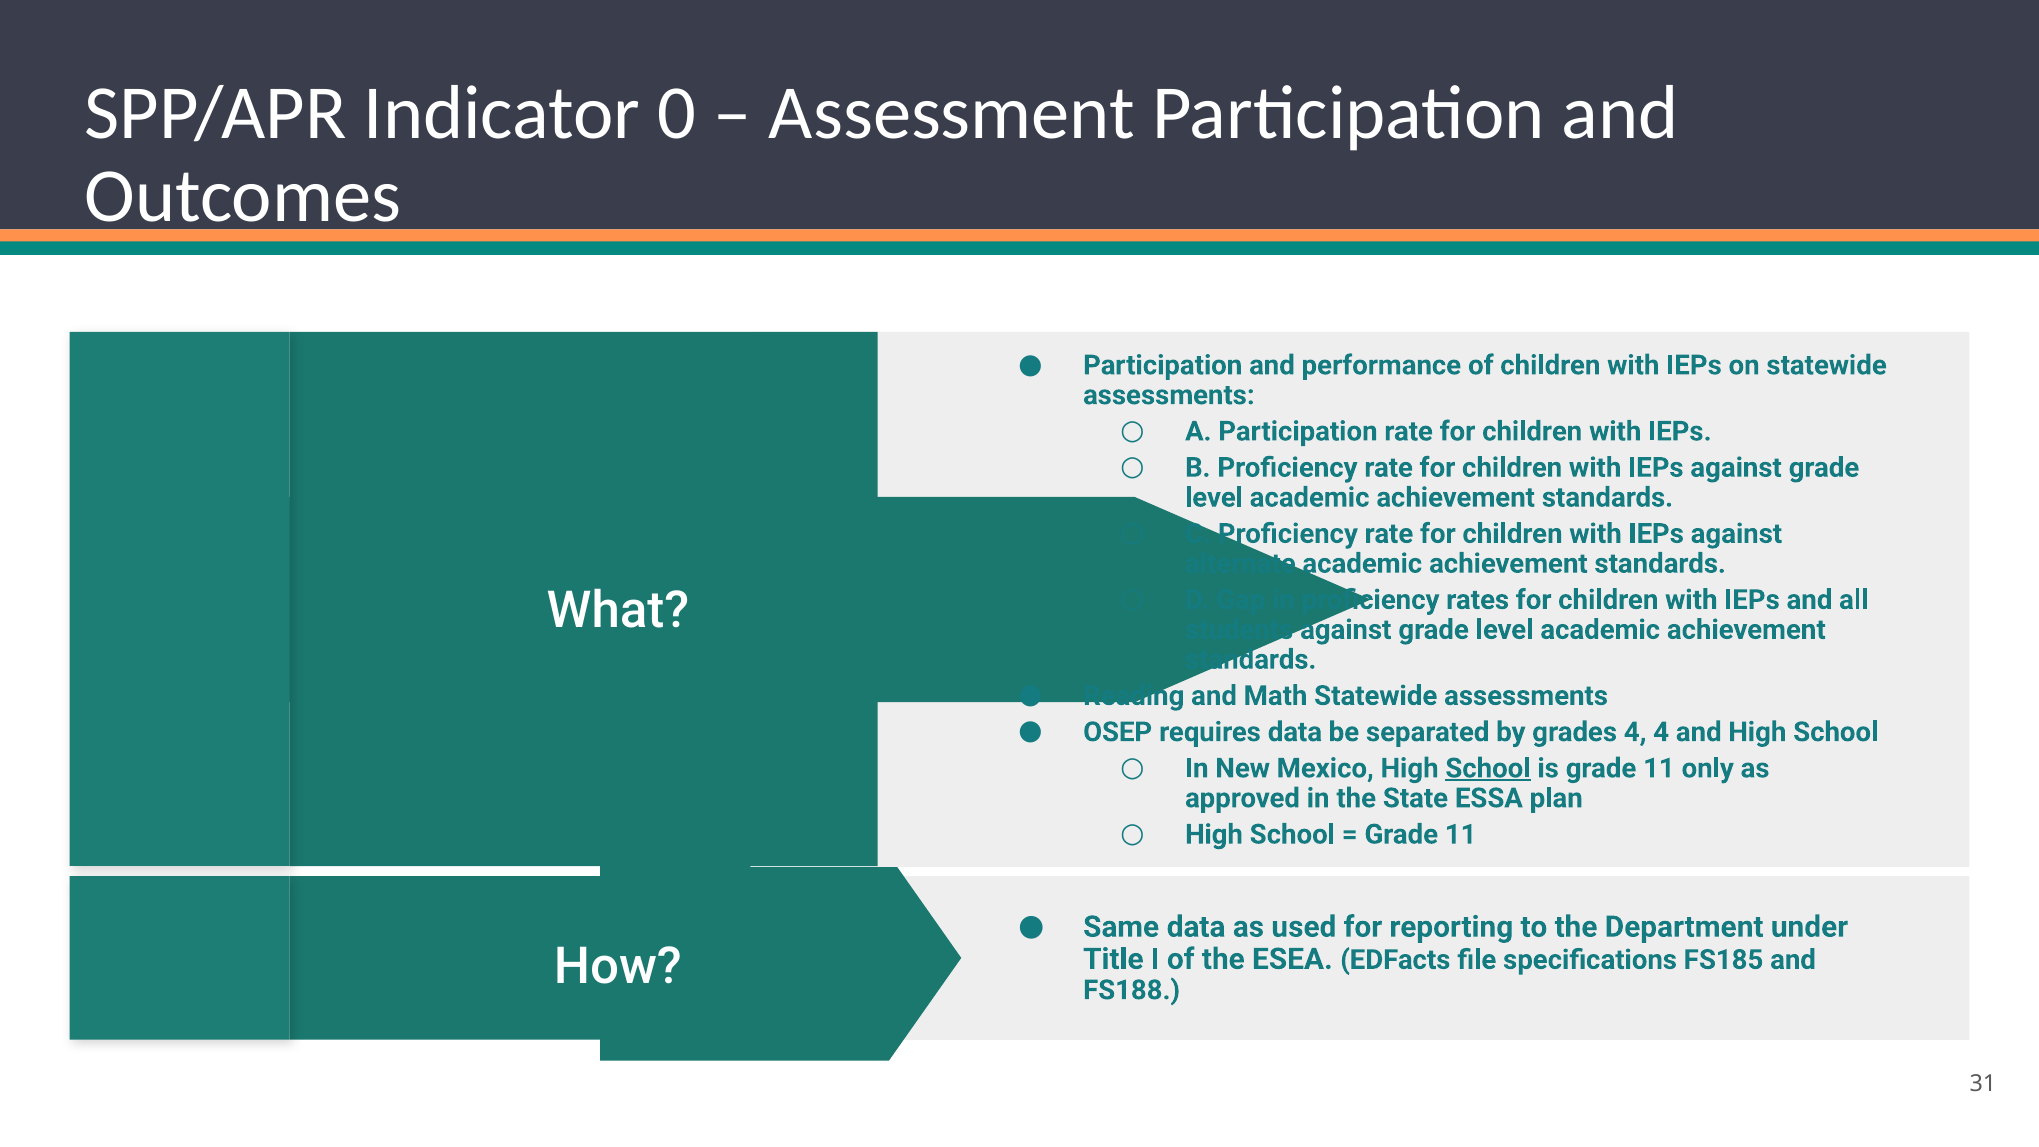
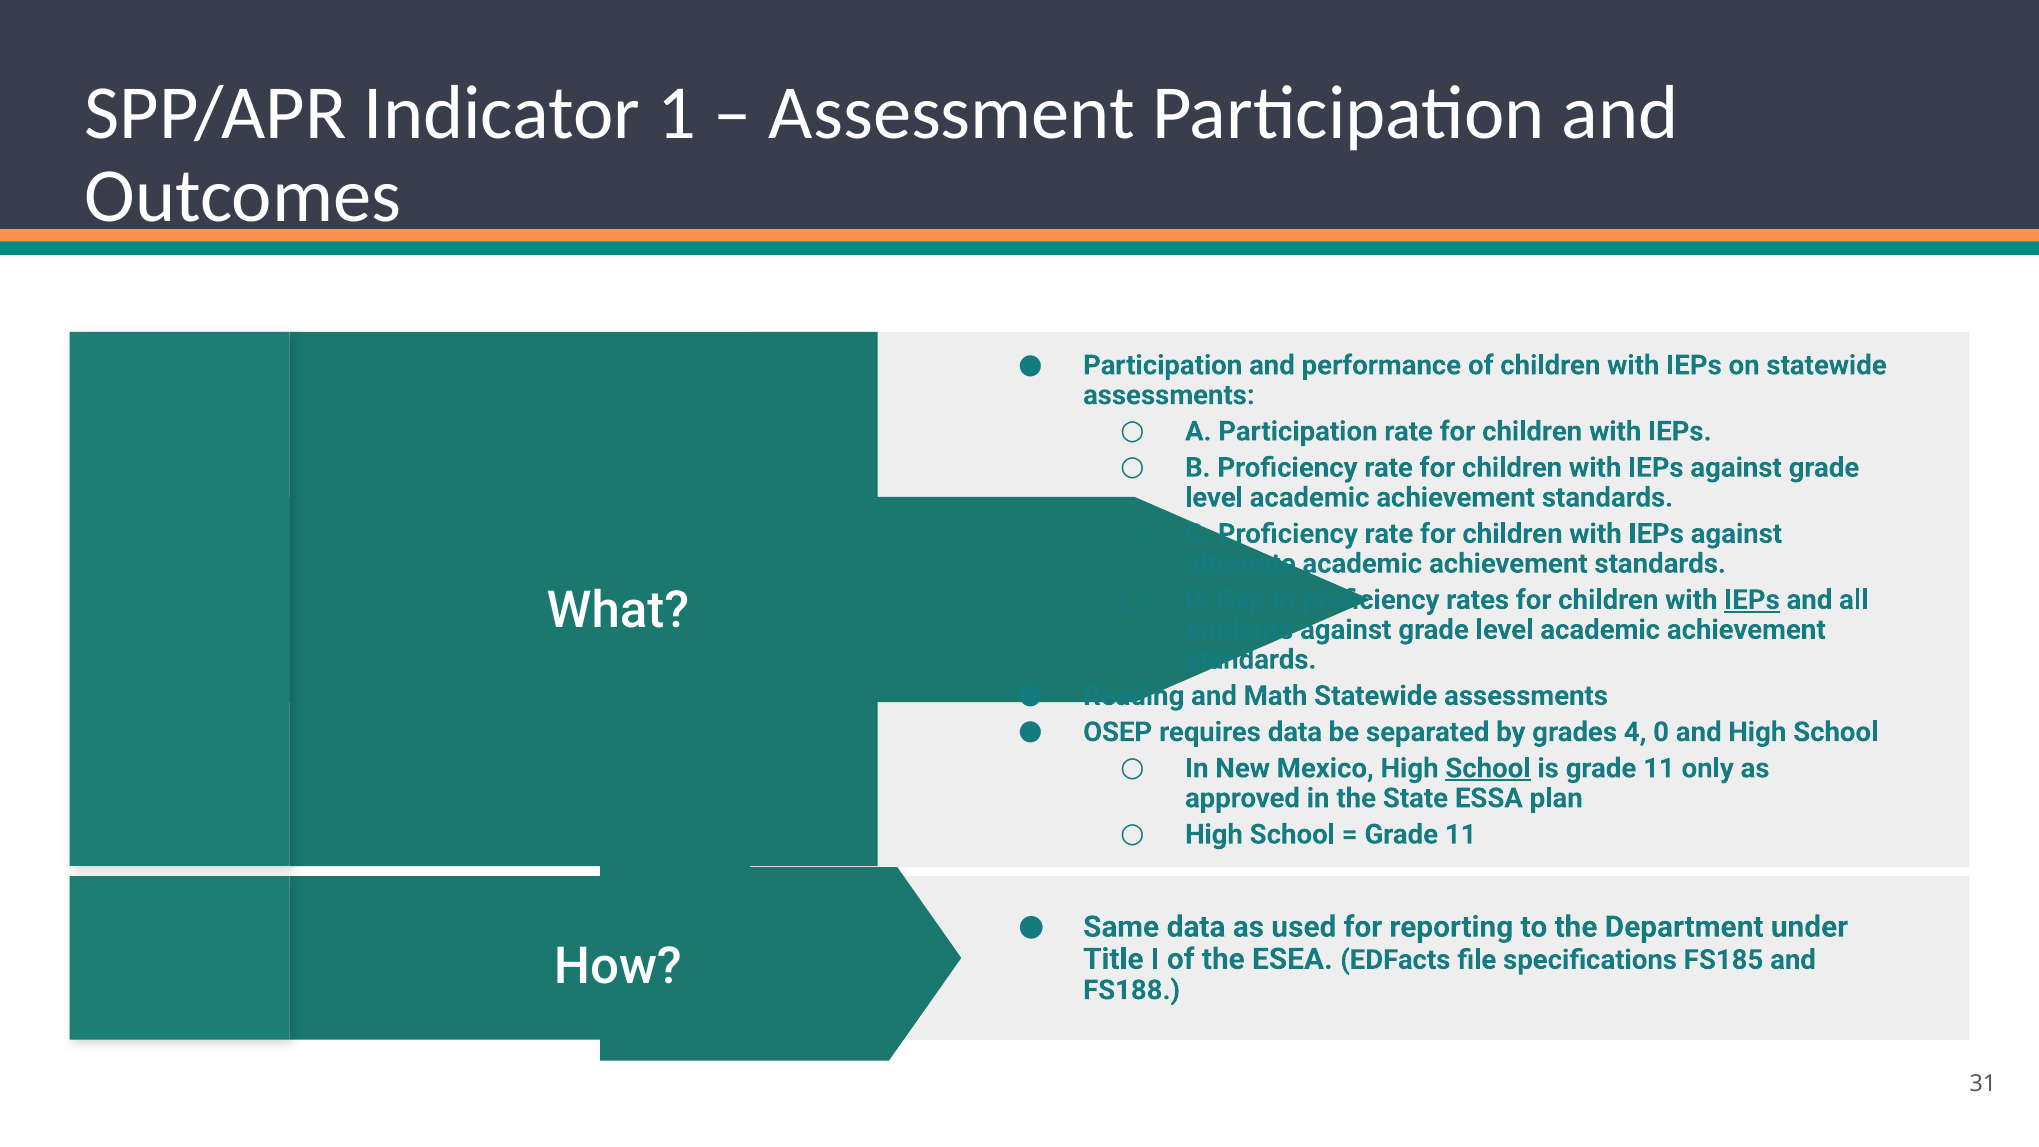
0: 0 -> 1
IEPs at (1752, 600) underline: none -> present
4 4: 4 -> 0
